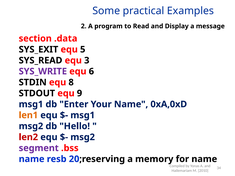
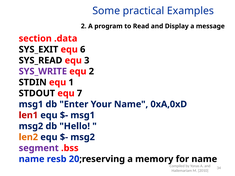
5: 5 -> 6
equ 6: 6 -> 2
8: 8 -> 1
9: 9 -> 7
len1 colour: orange -> red
len2 colour: red -> orange
